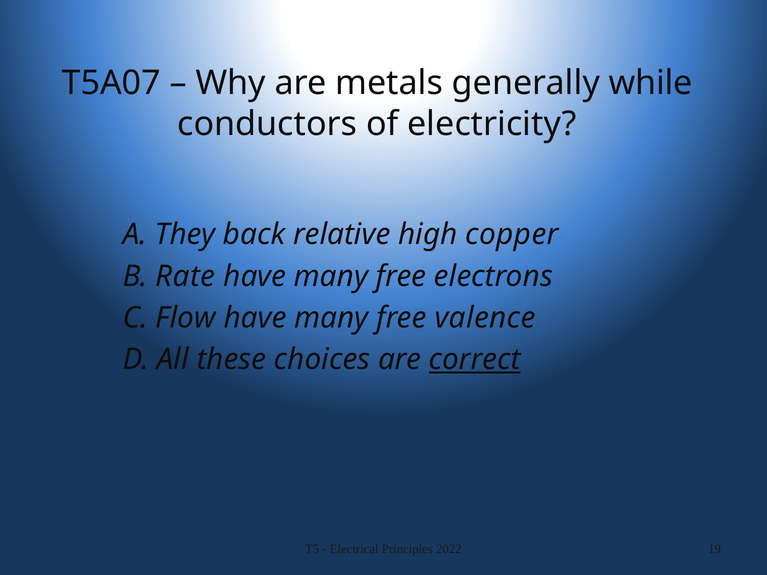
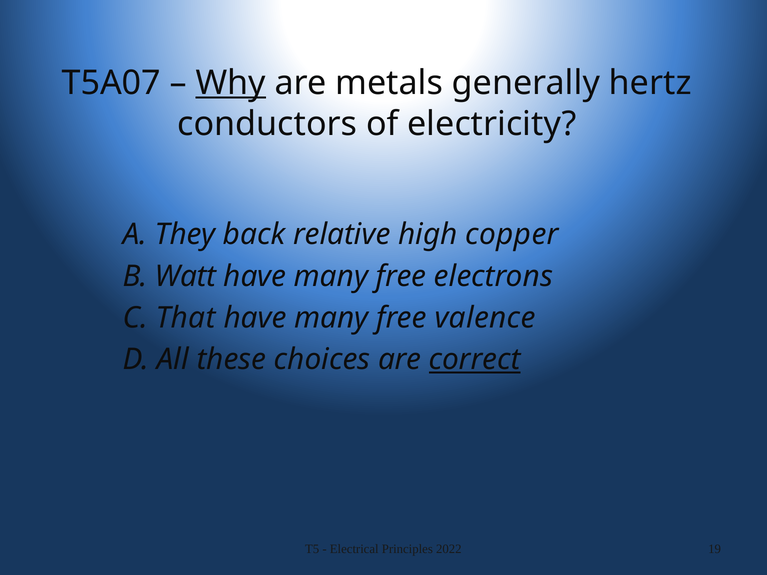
Why underline: none -> present
while: while -> hertz
Rate: Rate -> Watt
Flow: Flow -> That
